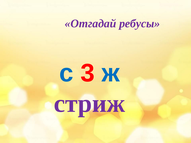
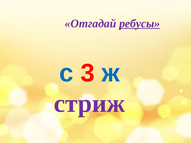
ребусы underline: none -> present
